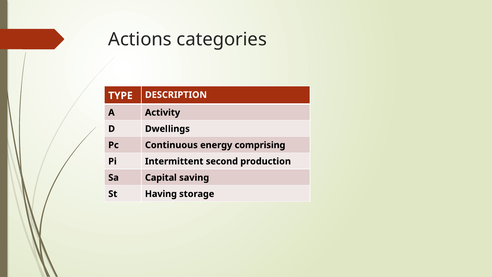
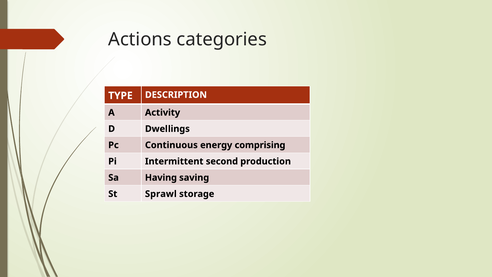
Capital: Capital -> Having
Having: Having -> Sprawl
